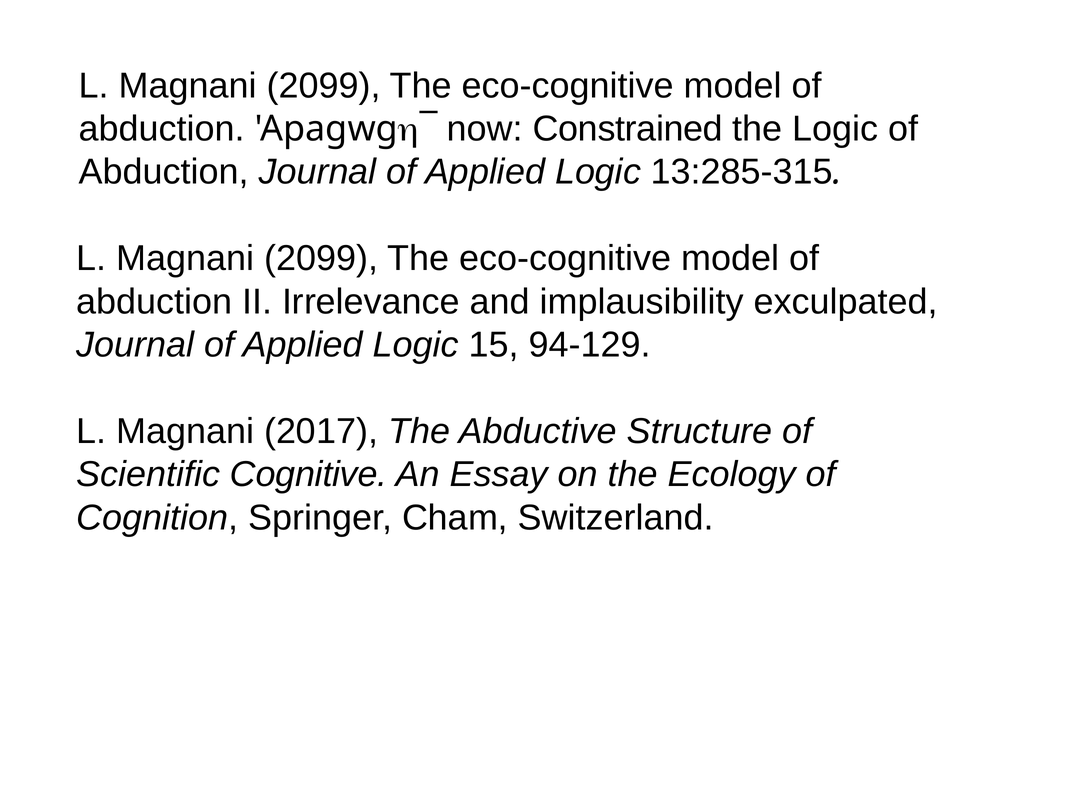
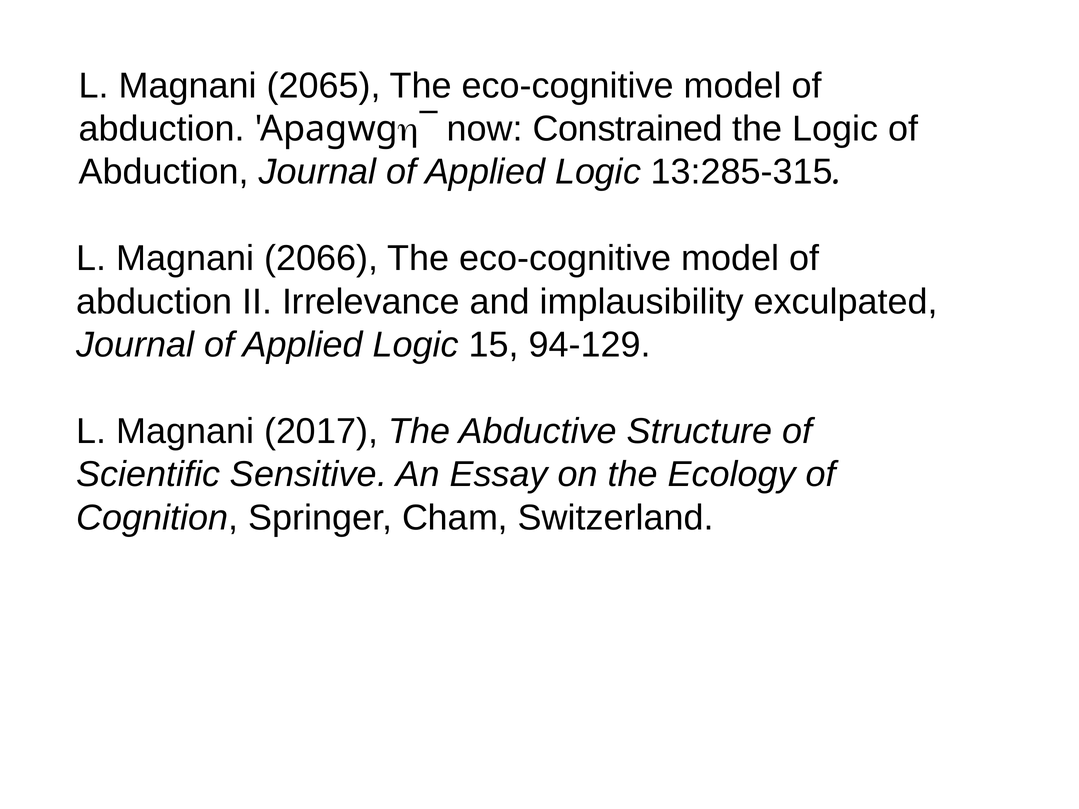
2099 at (324, 86): 2099 -> 2065
2099 at (321, 259): 2099 -> 2066
Cognitive: Cognitive -> Sensitive
